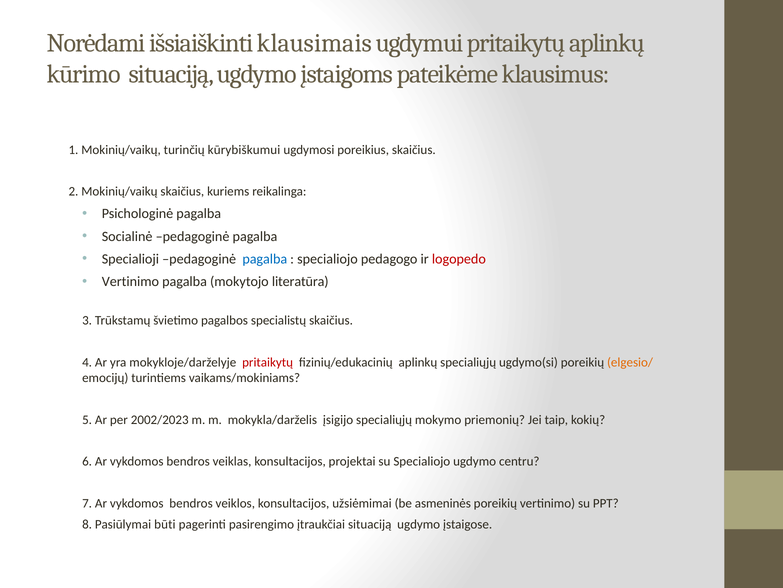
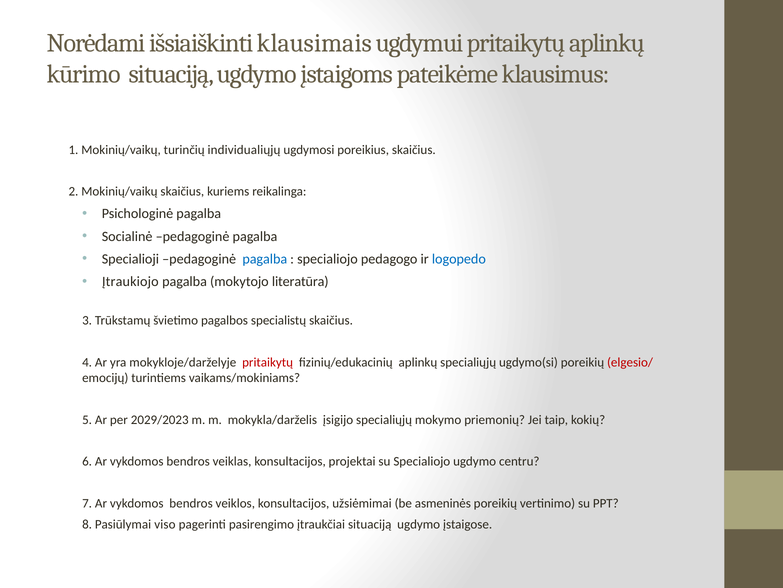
kūrybiškumui: kūrybiškumui -> individualiųjų
logopedo colour: red -> blue
Vertinimo at (130, 281): Vertinimo -> Įtraukiojo
elgesio/ colour: orange -> red
2002/2023: 2002/2023 -> 2029/2023
būti: būti -> viso
